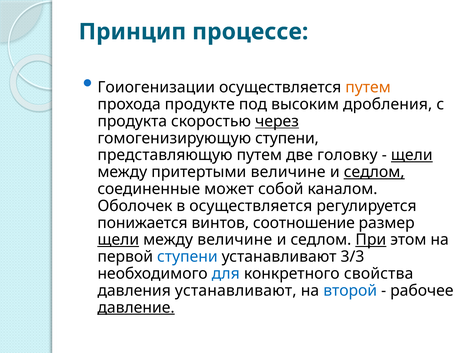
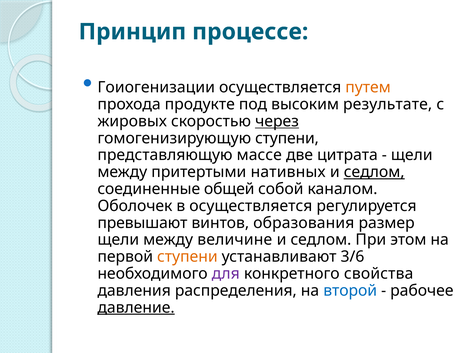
дробления: дробления -> результате
продукта: продукта -> жировых
представляющую путем: путем -> массе
головку: головку -> цитрата
щели at (412, 155) underline: present -> none
притертыми величине: величине -> нативных
может: может -> общей
понижается: понижается -> превышают
соотношение: соотношение -> образования
щели at (118, 240) underline: present -> none
При underline: present -> none
ступени at (187, 257) colour: blue -> orange
3/3: 3/3 -> 3/6
для colour: blue -> purple
давления устанавливают: устанавливают -> распределения
